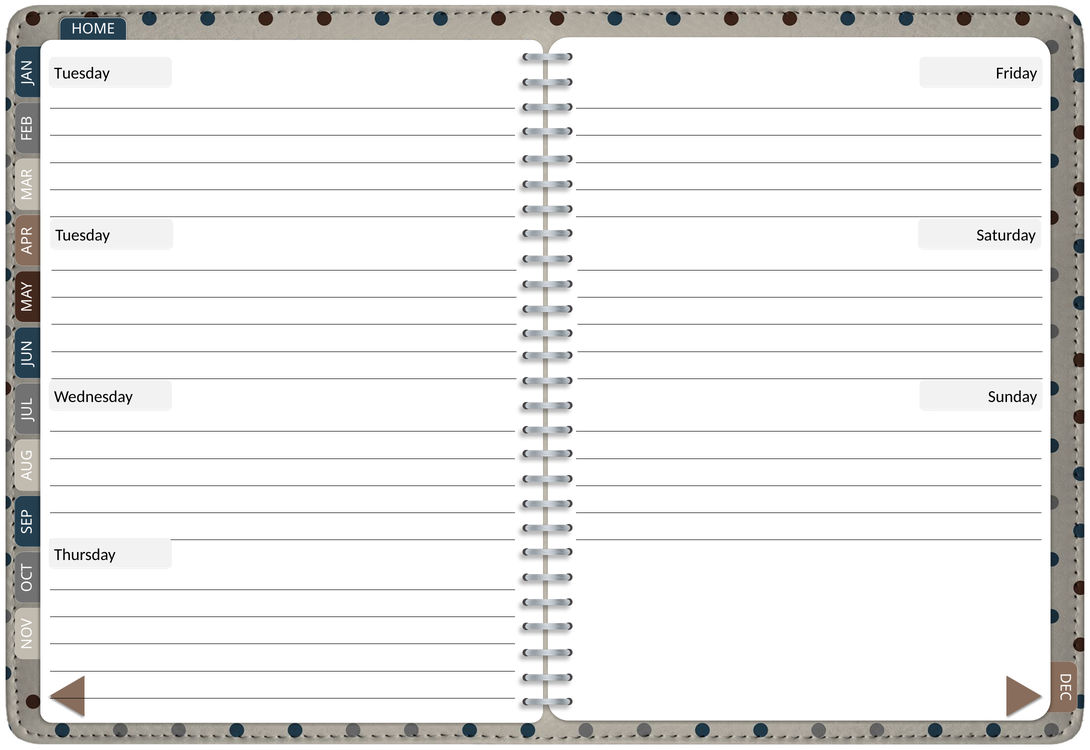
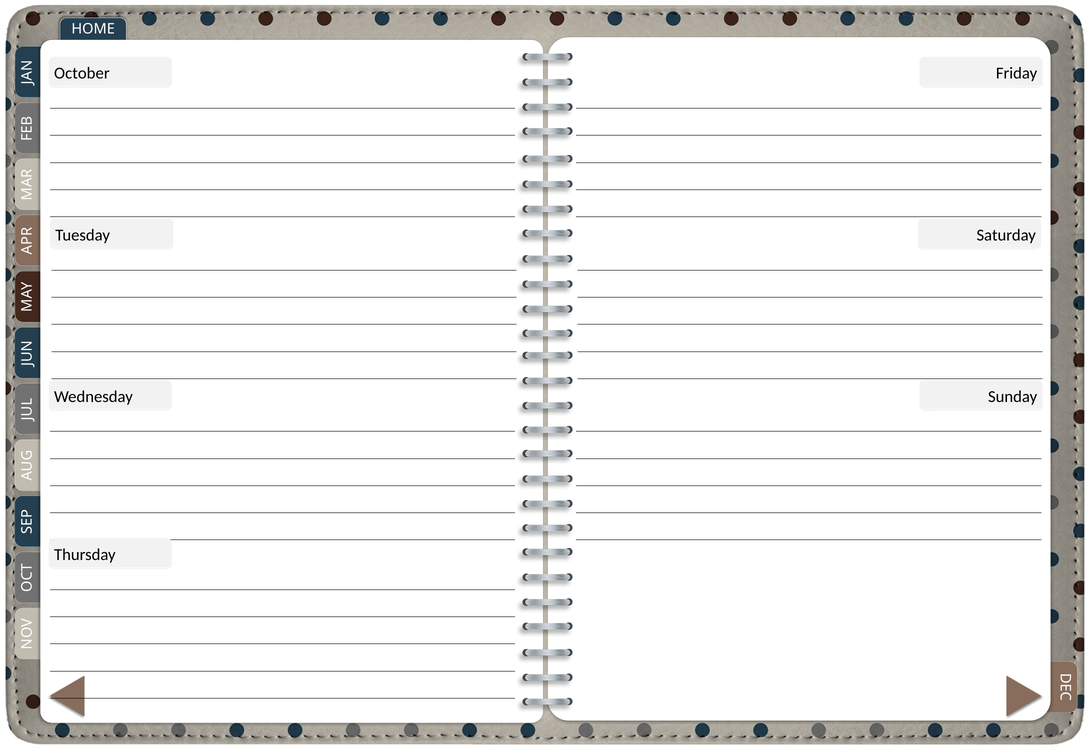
Tuesday at (82, 73): Tuesday -> October
